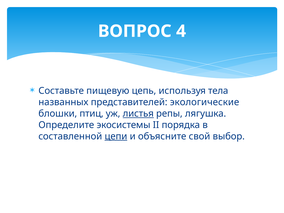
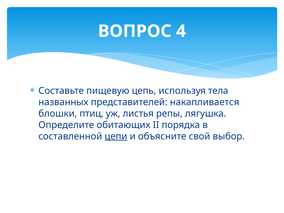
экологические: экологические -> накапливается
листья underline: present -> none
экосистемы: экосистемы -> обитающих
